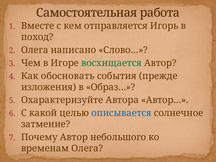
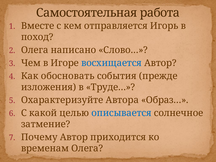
восхищается colour: green -> blue
Образ…: Образ… -> Труде…
Автор…: Автор… -> Образ…
небольшого: небольшого -> приходится
